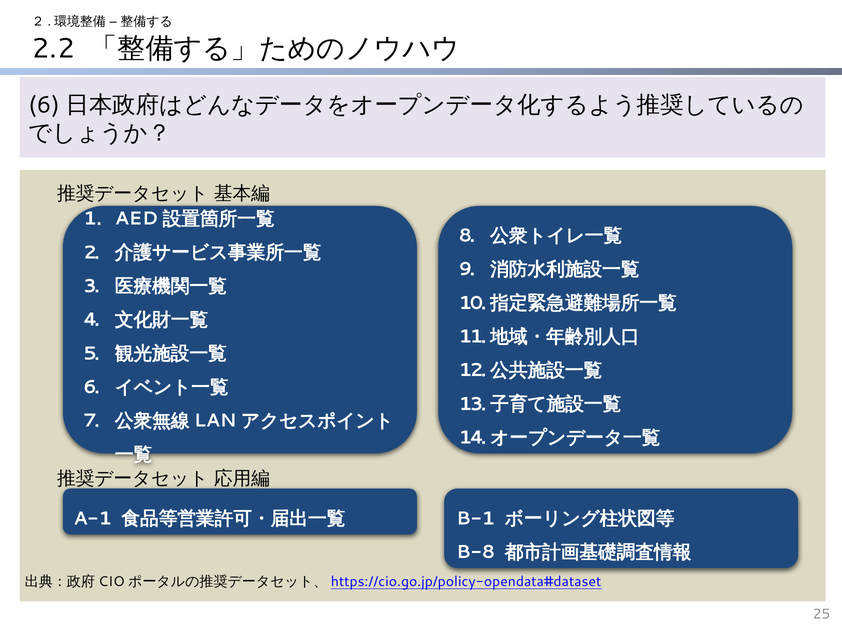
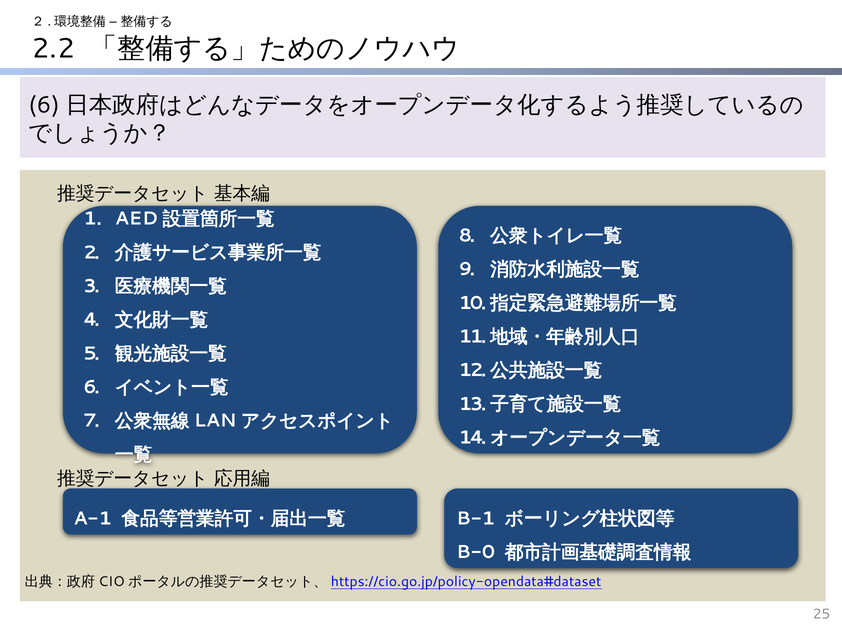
B-8: B-8 -> B-0
